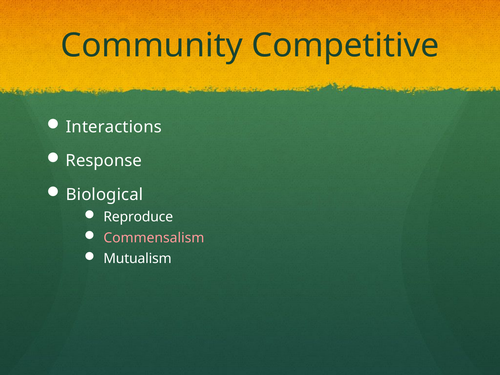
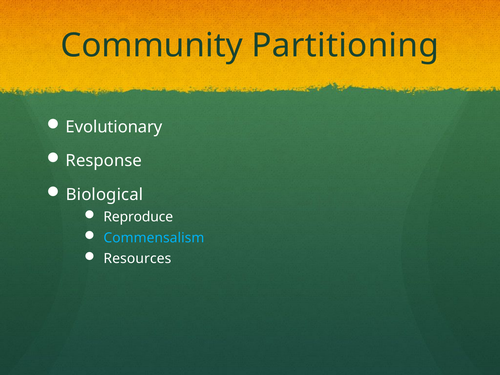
Competitive: Competitive -> Partitioning
Interactions: Interactions -> Evolutionary
Commensalism colour: pink -> light blue
Mutualism: Mutualism -> Resources
